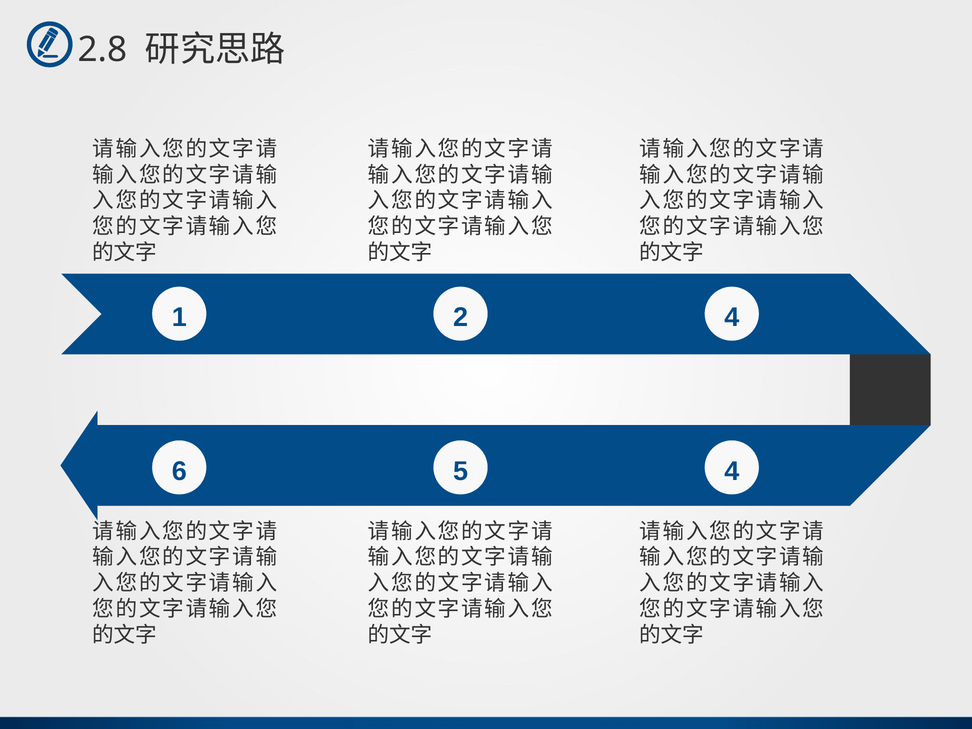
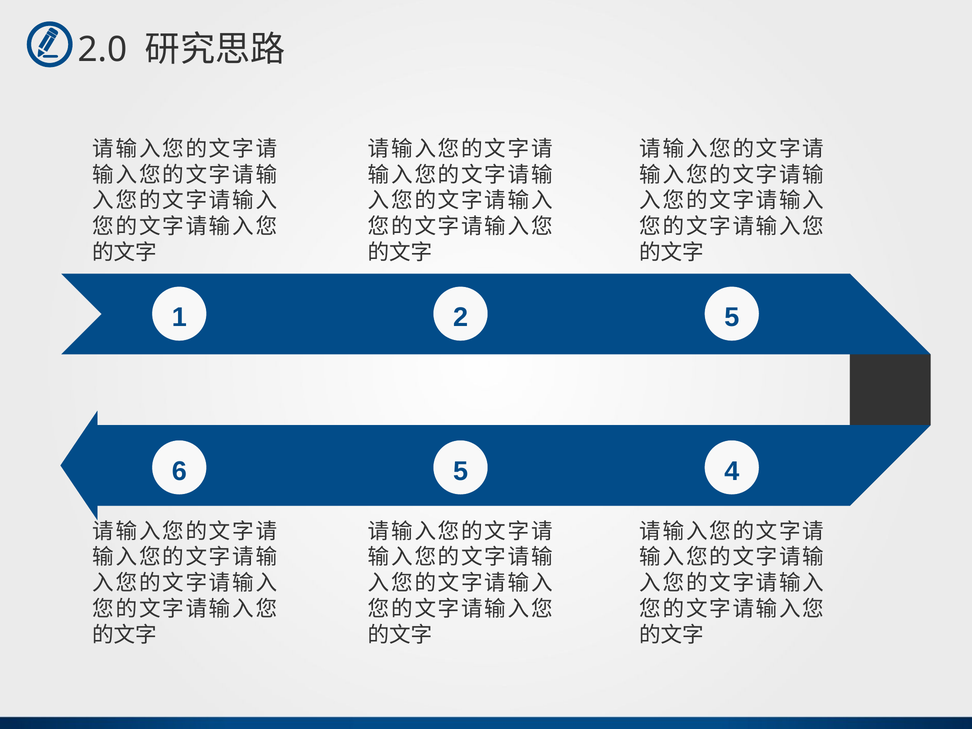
2.8: 2.8 -> 2.0
2 4: 4 -> 5
